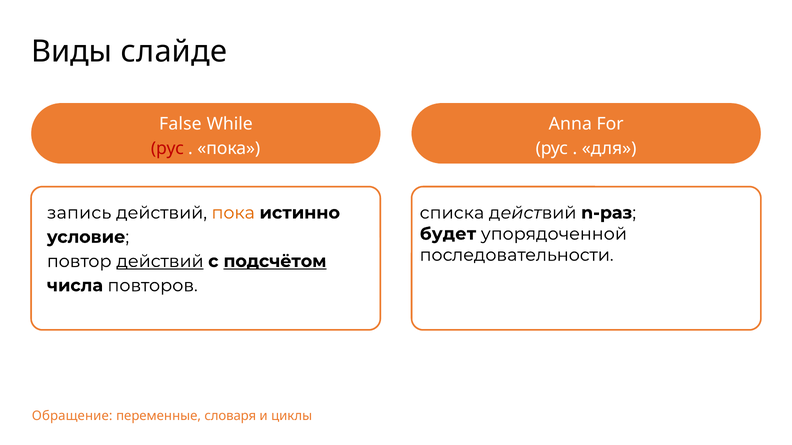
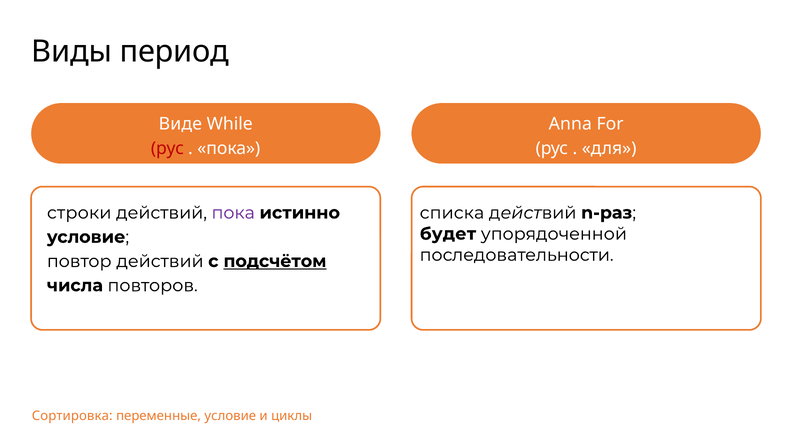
слайде: слайде -> период
False: False -> Виде
запись: запись -> строки
пока at (233, 213) colour: orange -> purple
действий at (160, 262) underline: present -> none
Обращение: Обращение -> Сортировка
переменные словаря: словаря -> условие
